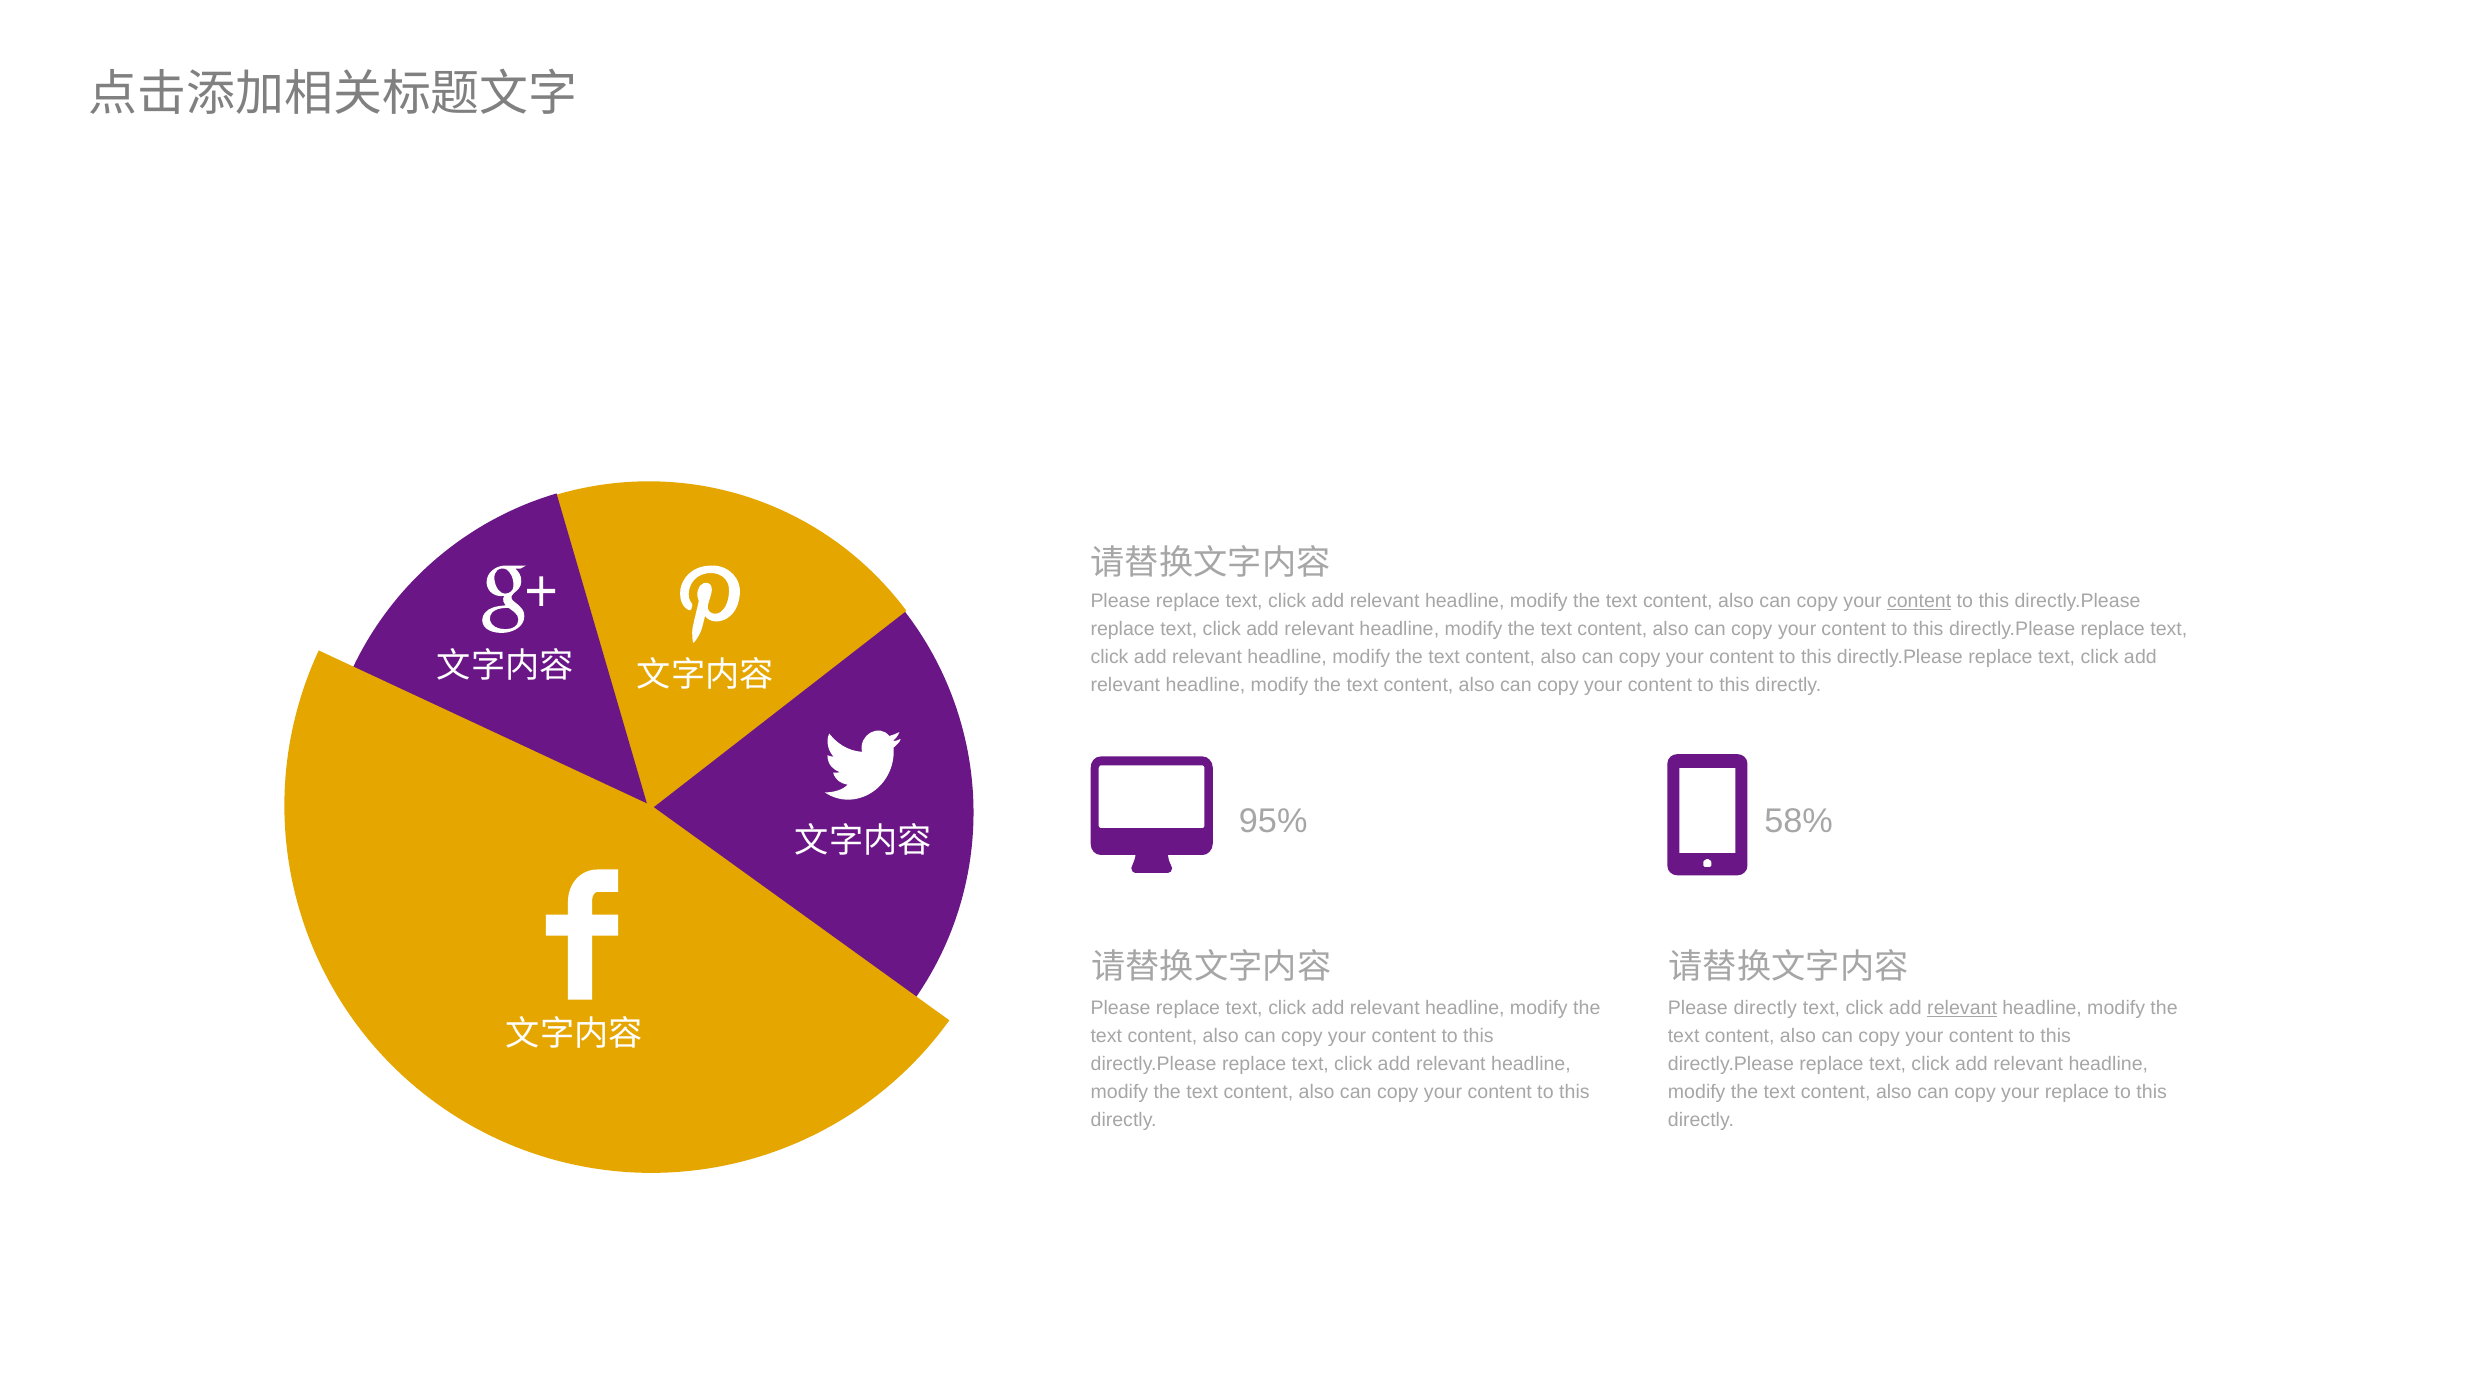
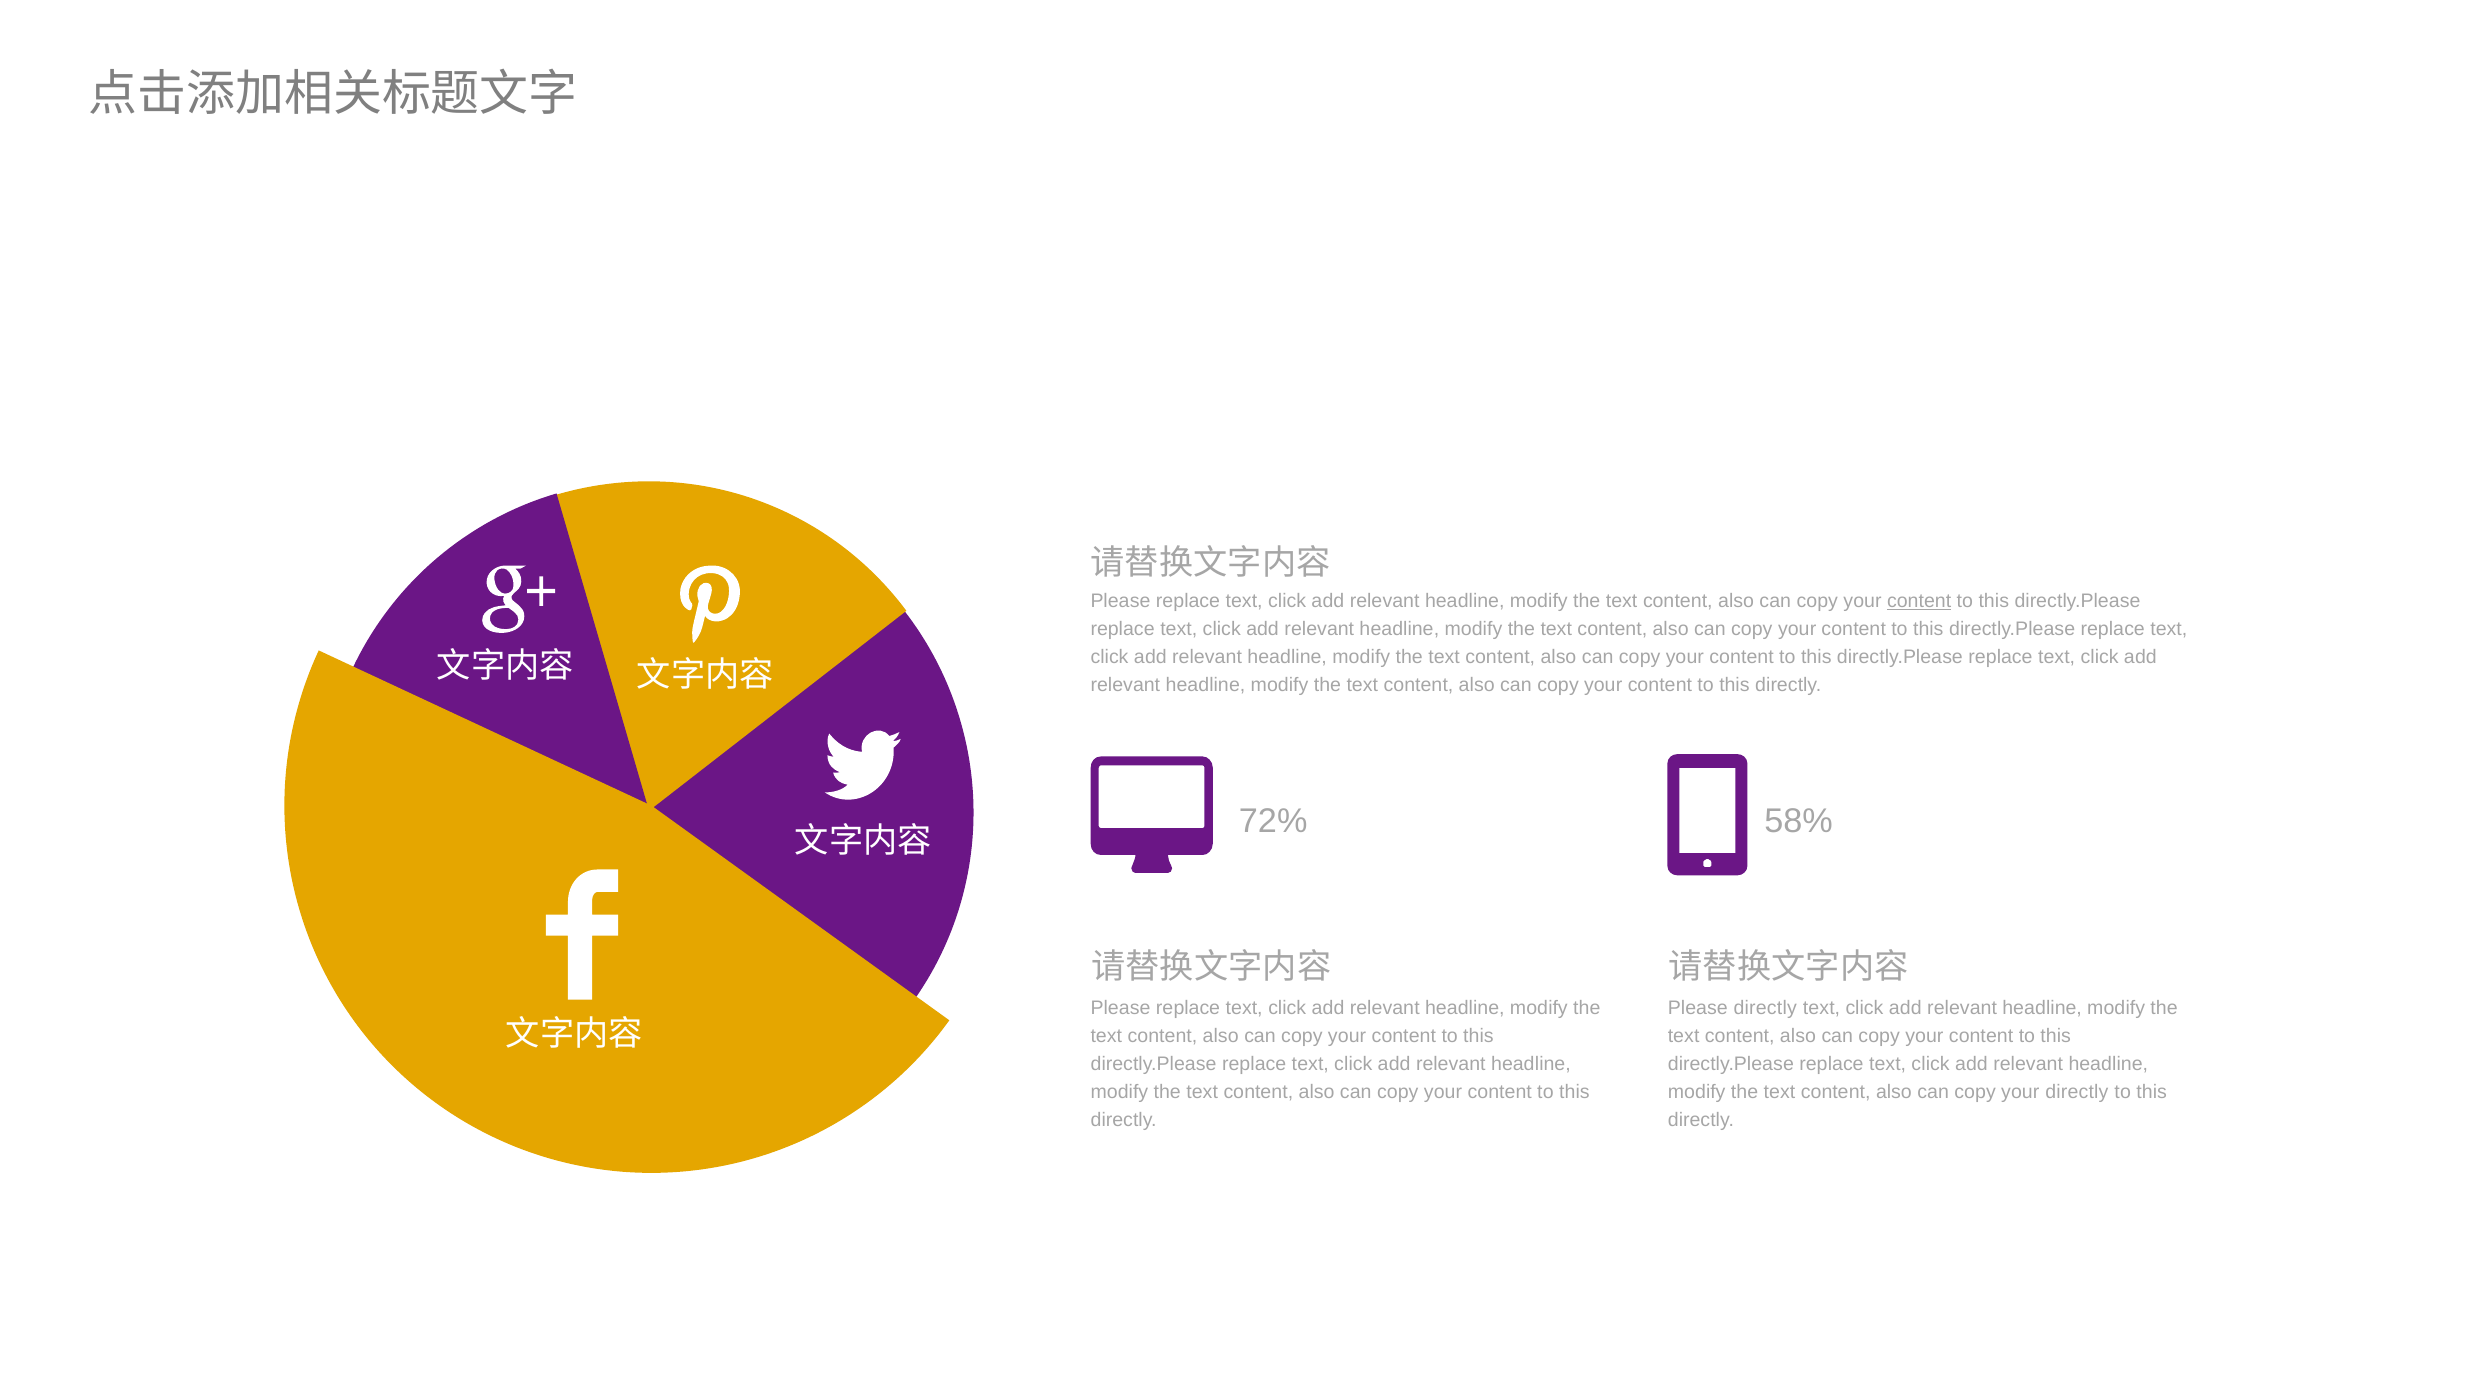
95%: 95% -> 72%
relevant at (1962, 1008) underline: present -> none
your replace: replace -> directly
